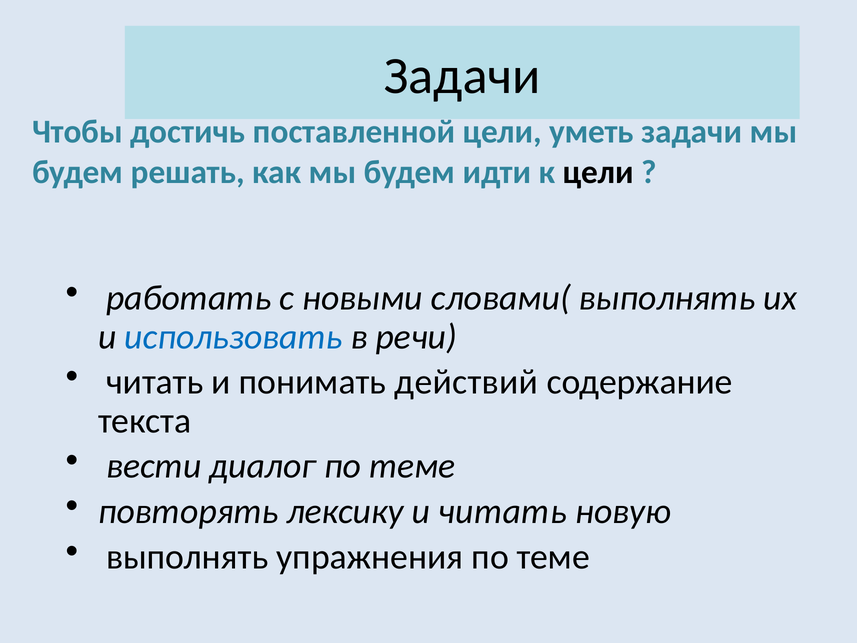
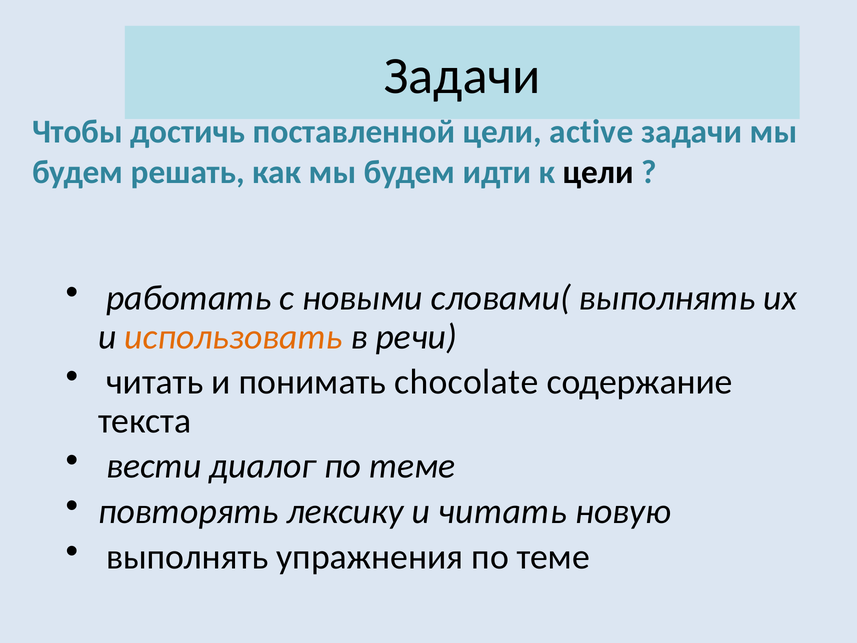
уметь: уметь -> active
использовать colour: blue -> orange
действий: действий -> chocolate
